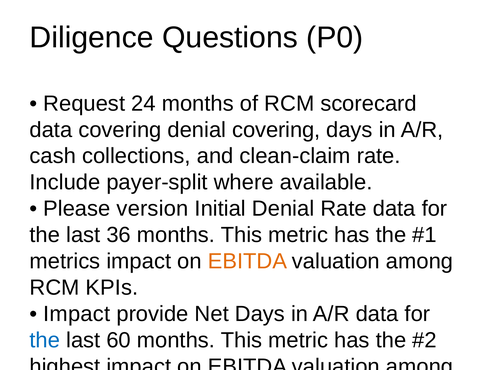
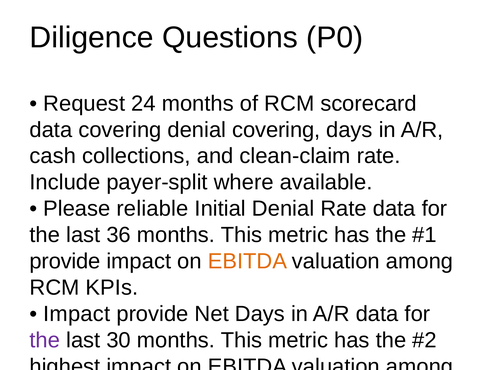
version: version -> reliable
metrics at (65, 262): metrics -> provide
the at (45, 341) colour: blue -> purple
60: 60 -> 30
